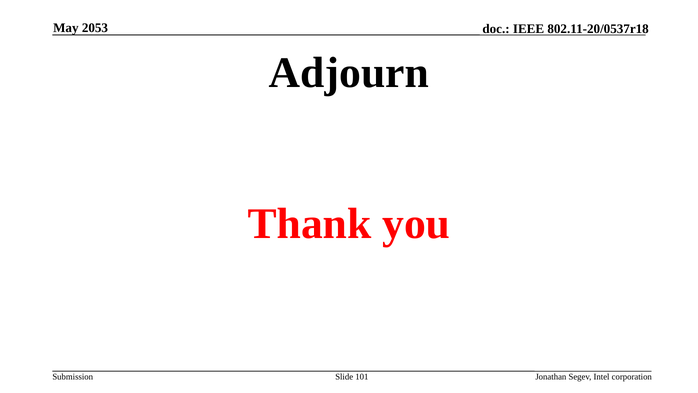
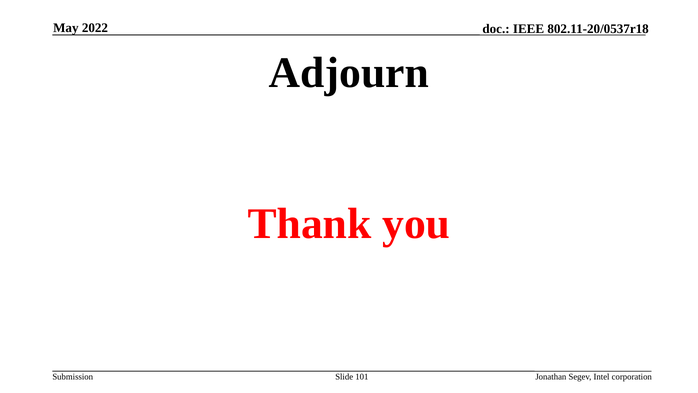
2053: 2053 -> 2022
